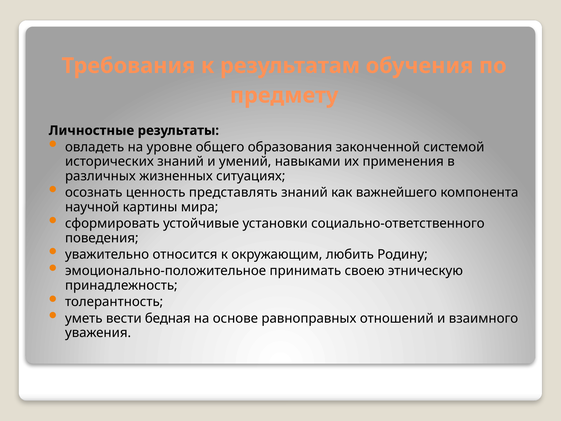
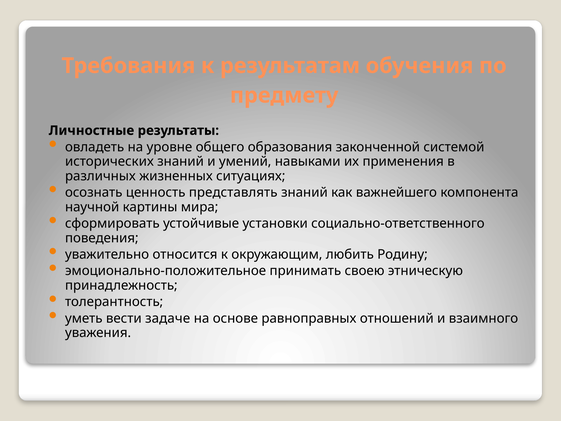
бедная: бедная -> задаче
